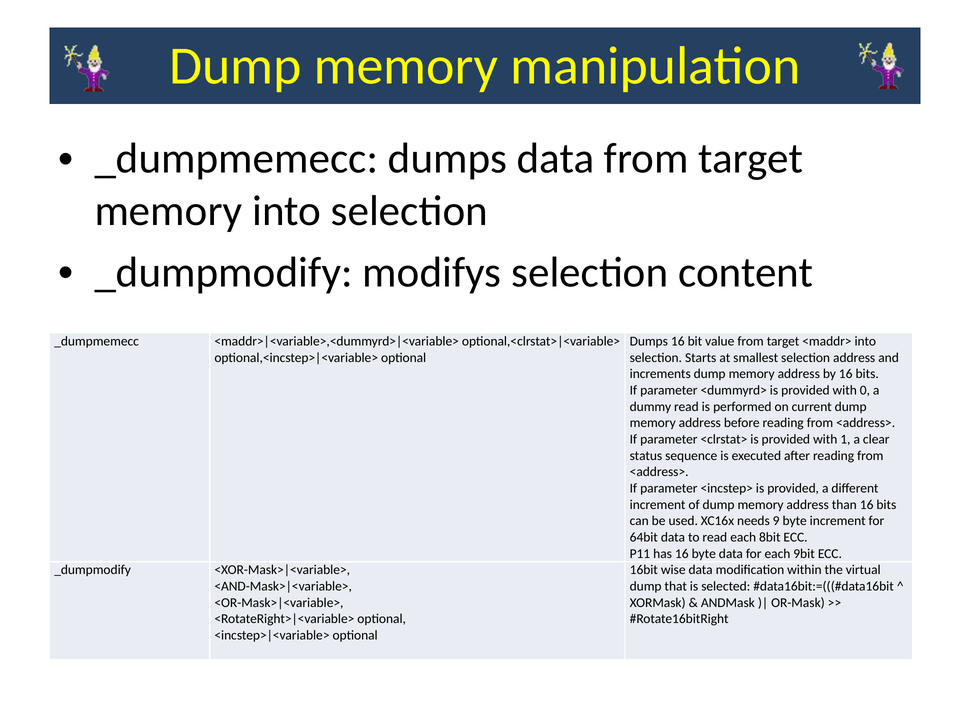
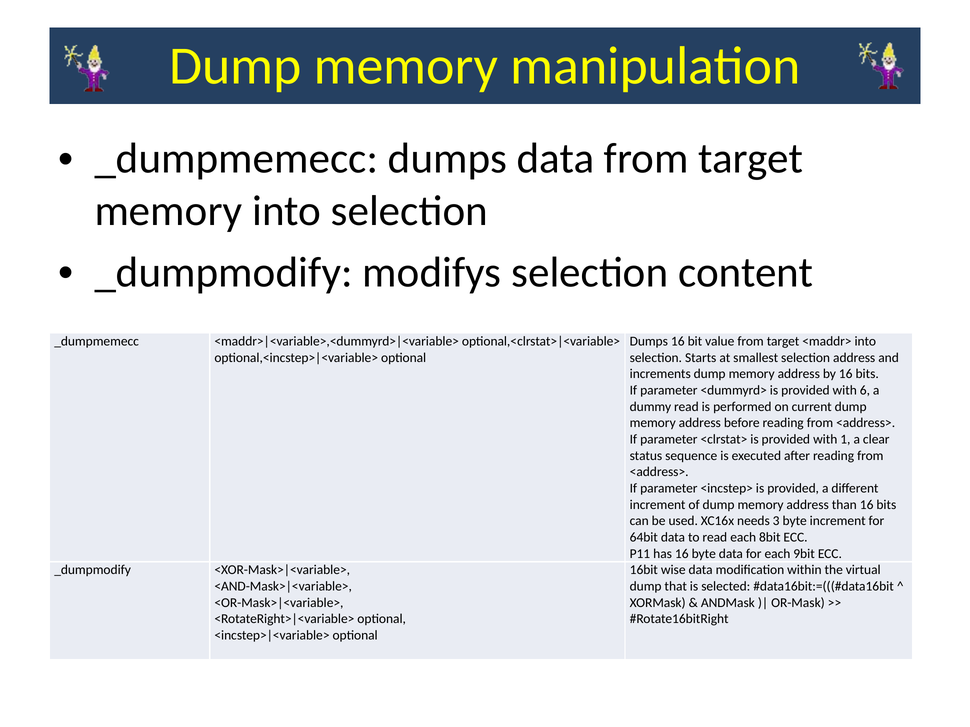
0: 0 -> 6
9: 9 -> 3
